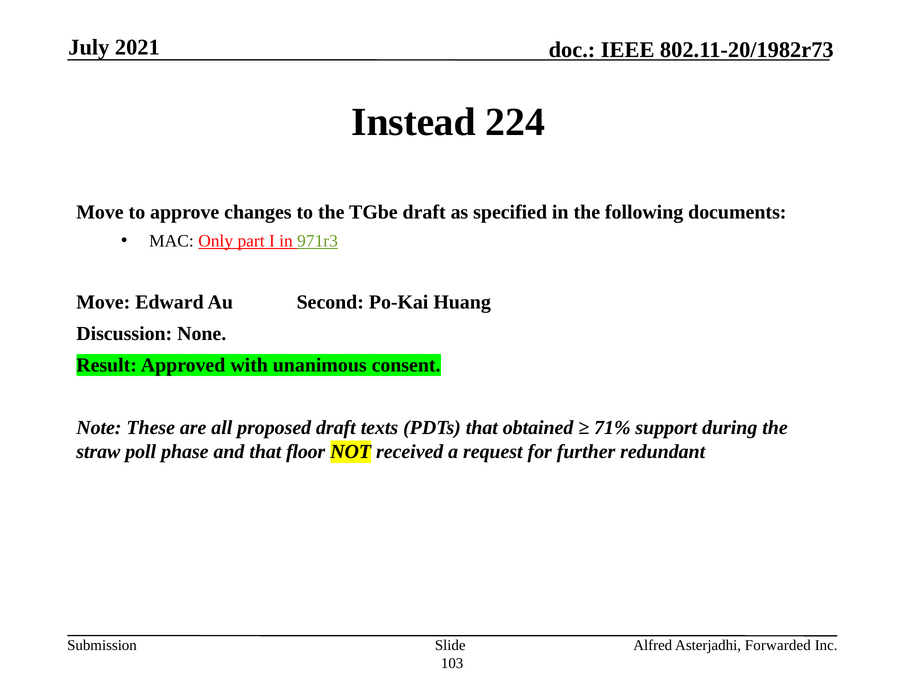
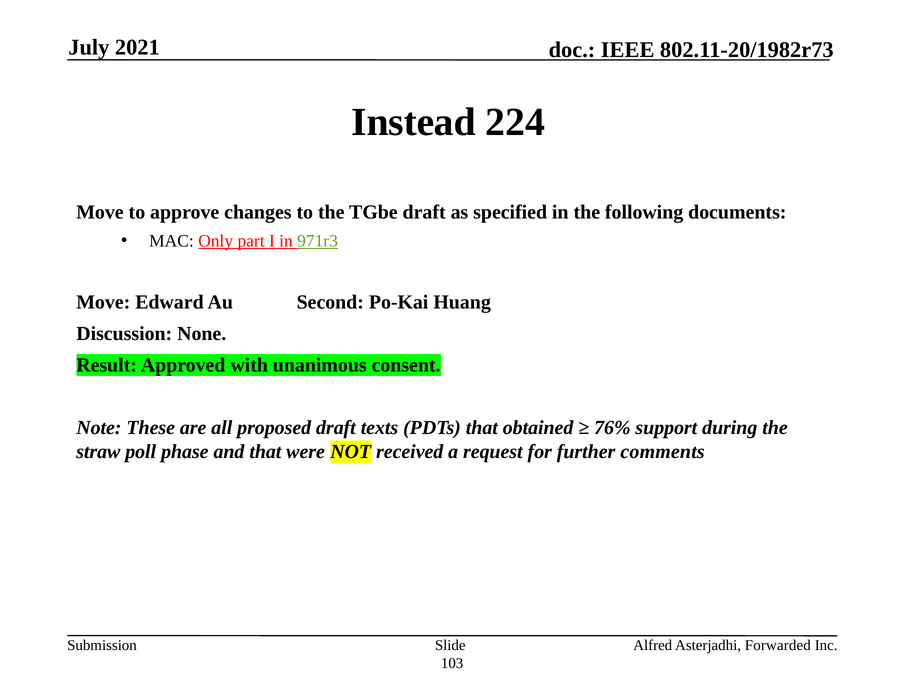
71%: 71% -> 76%
floor: floor -> were
redundant: redundant -> comments
